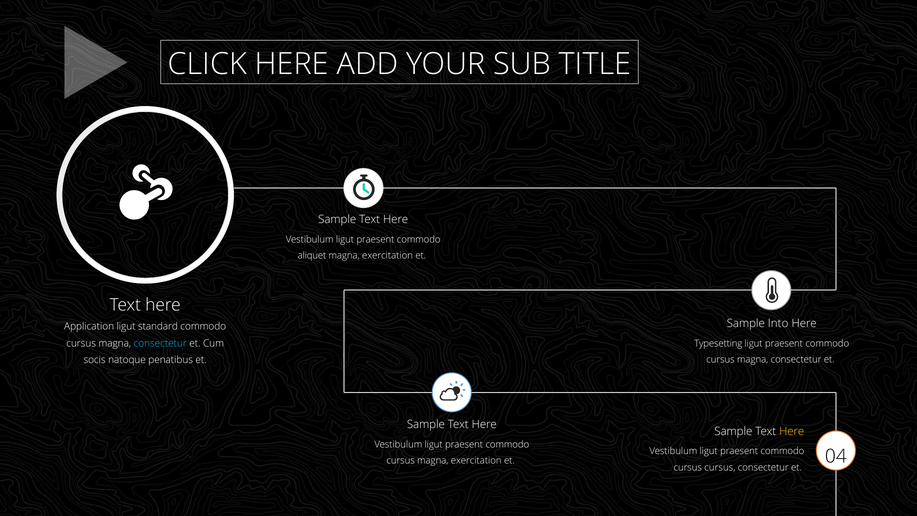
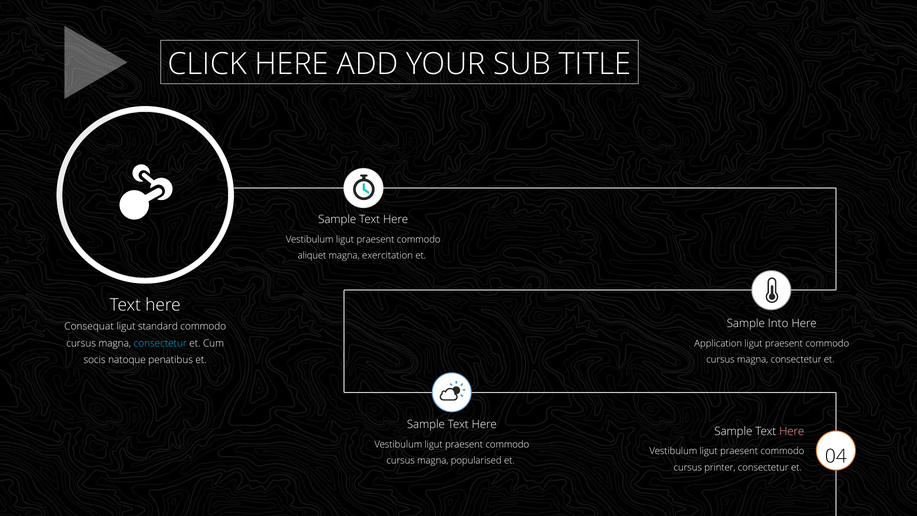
Application: Application -> Consequat
Typesetting: Typesetting -> Application
Here at (792, 431) colour: yellow -> pink
cursus magna exercitation: exercitation -> popularised
cursus cursus: cursus -> printer
